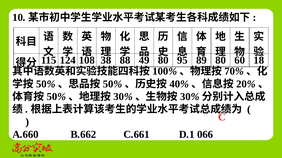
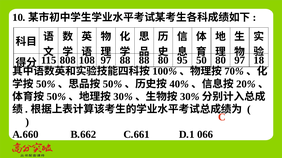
124: 124 -> 808
108 38: 38 -> 97
88 49: 49 -> 88
89: 89 -> 50
80 60: 60 -> 97
